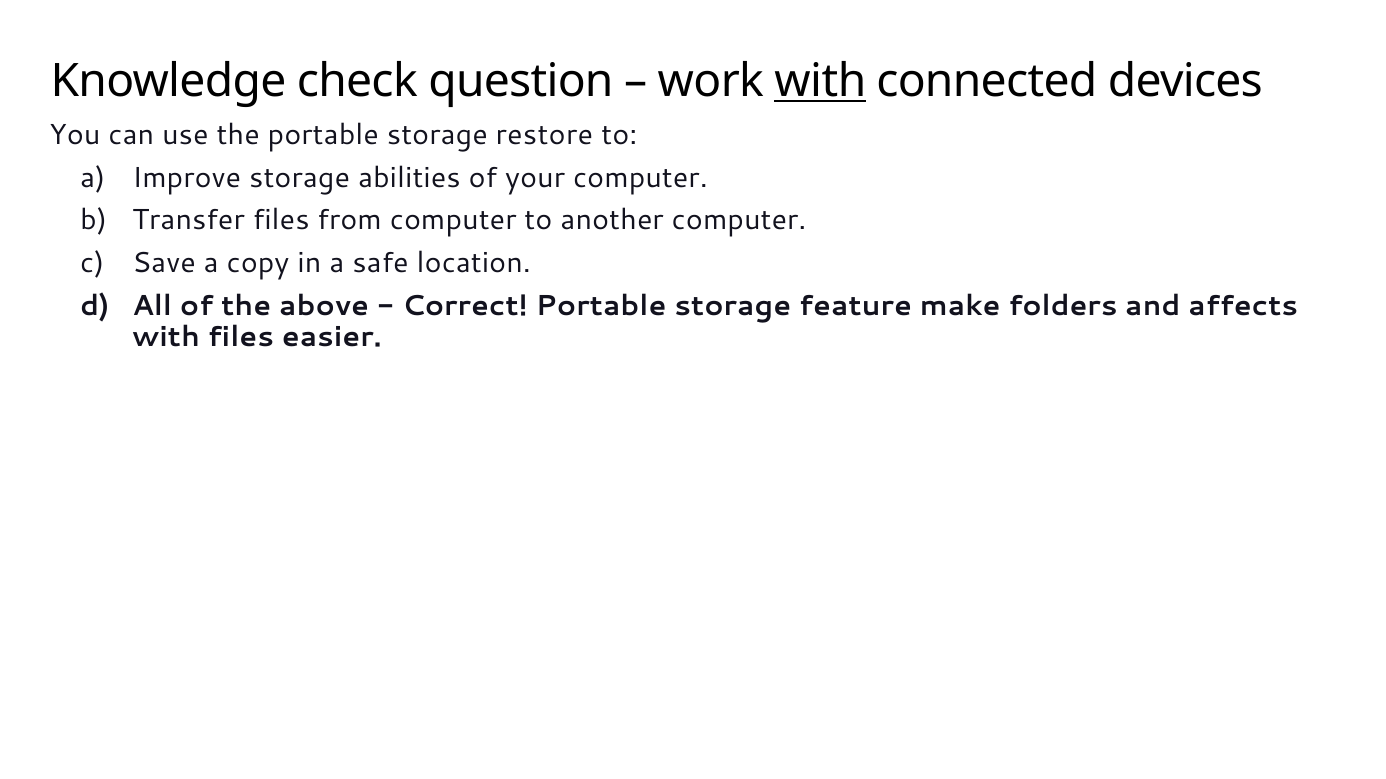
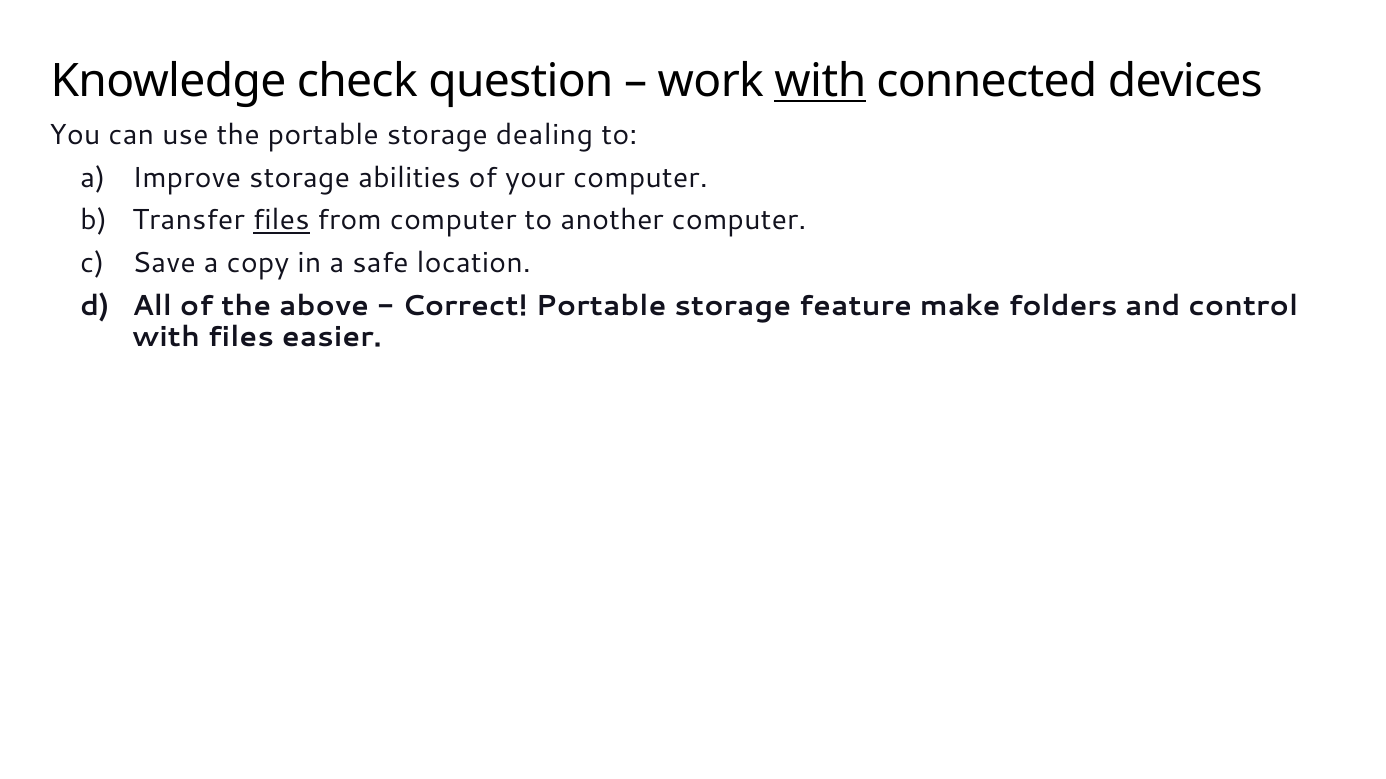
restore: restore -> dealing
files at (281, 221) underline: none -> present
affects: affects -> control
